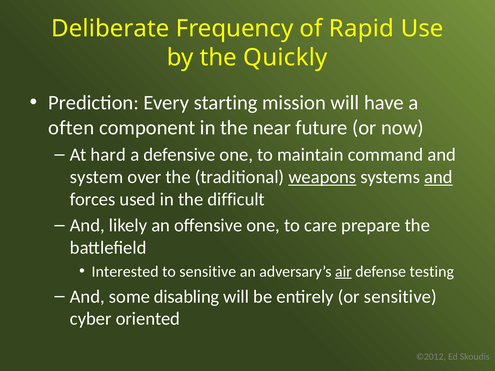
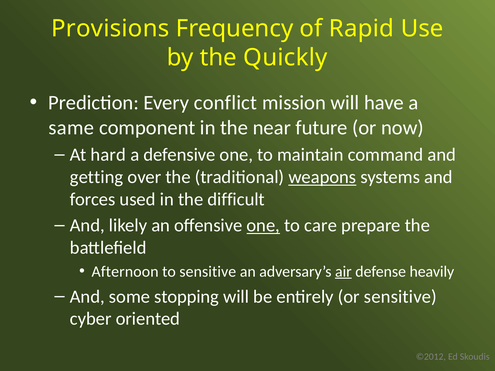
Deliberate: Deliberate -> Provisions
starting: starting -> conflict
often: often -> same
system: system -> getting
and at (438, 177) underline: present -> none
one at (263, 226) underline: none -> present
Interested: Interested -> Afternoon
testing: testing -> heavily
disabling: disabling -> stopping
